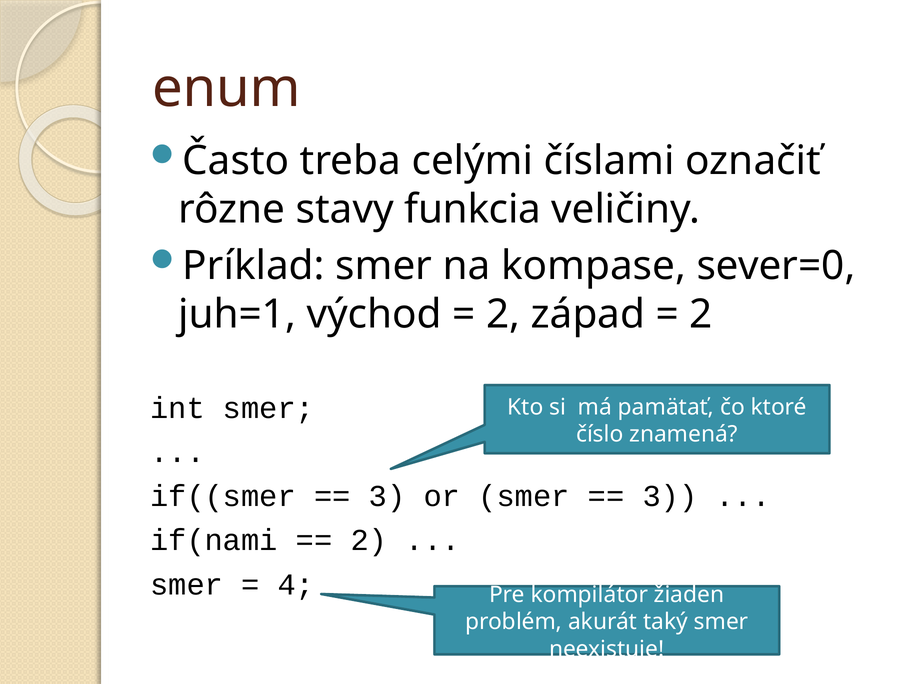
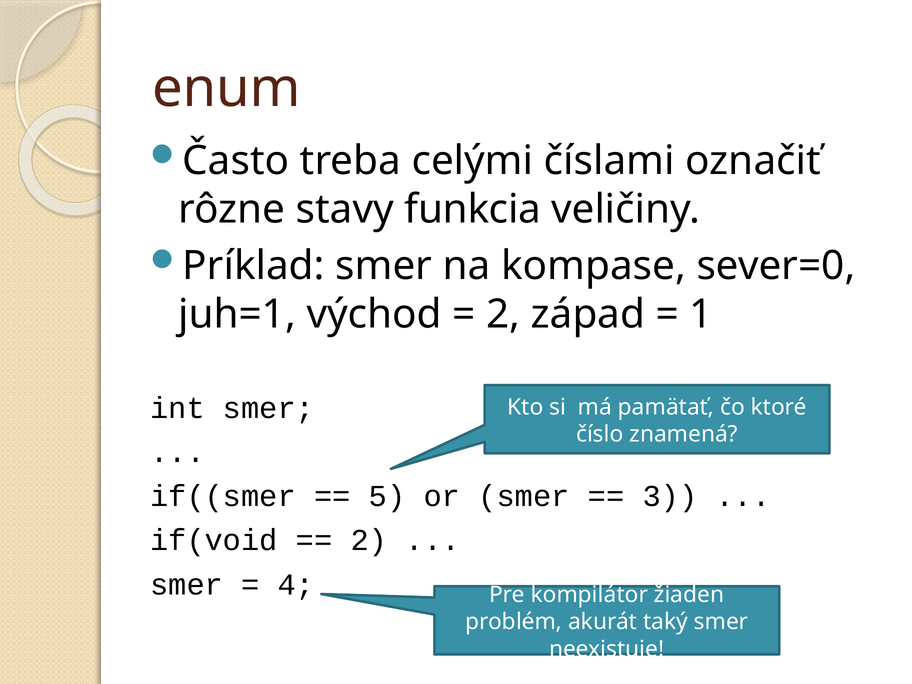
2 at (701, 315): 2 -> 1
3 at (387, 496): 3 -> 5
if(nami: if(nami -> if(void
